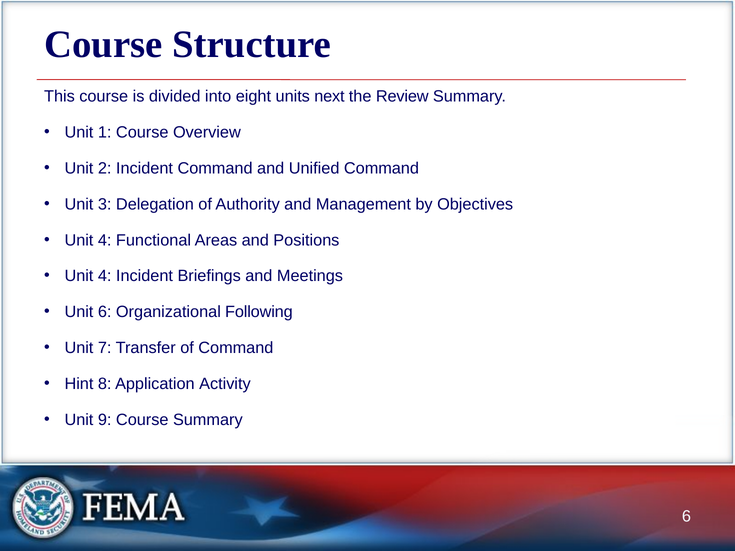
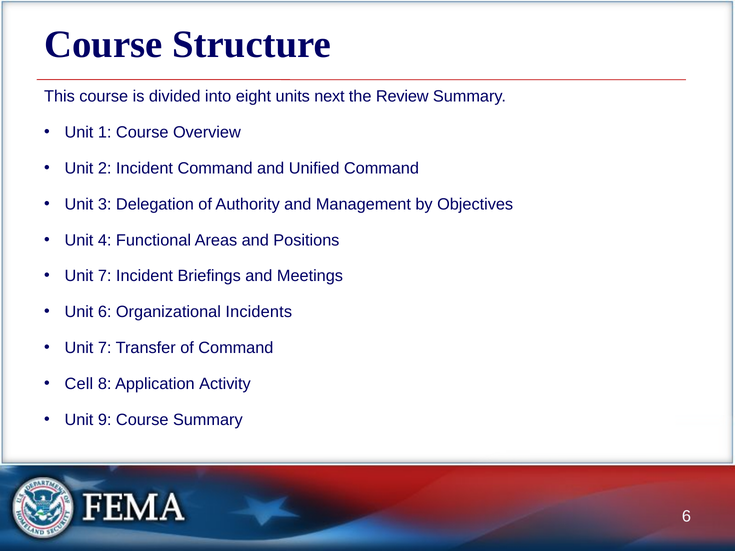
4 at (105, 276): 4 -> 7
Following: Following -> Incidents
Hint: Hint -> Cell
